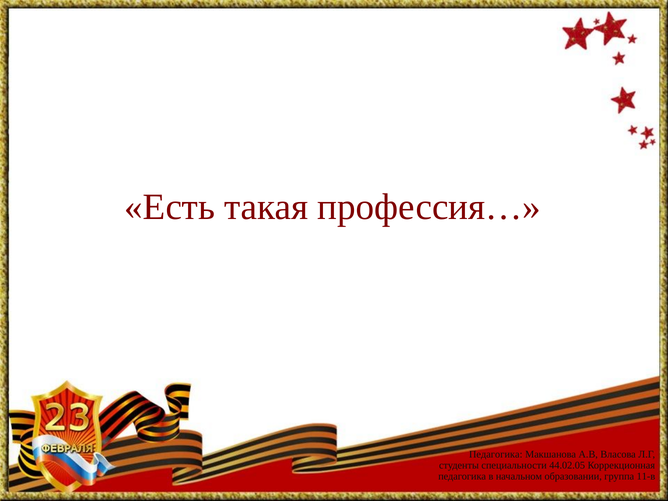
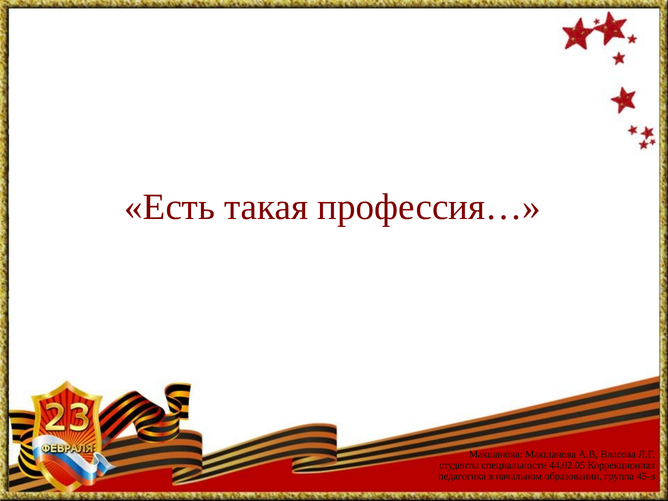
Педагогика at (496, 454): Педагогика -> Макшанова
11-в: 11-в -> 45-в
